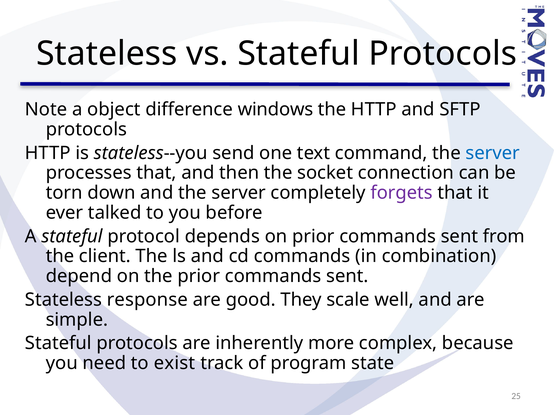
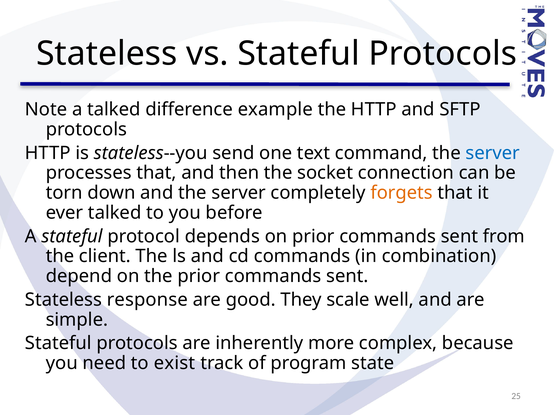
a object: object -> talked
windows: windows -> example
forgets colour: purple -> orange
